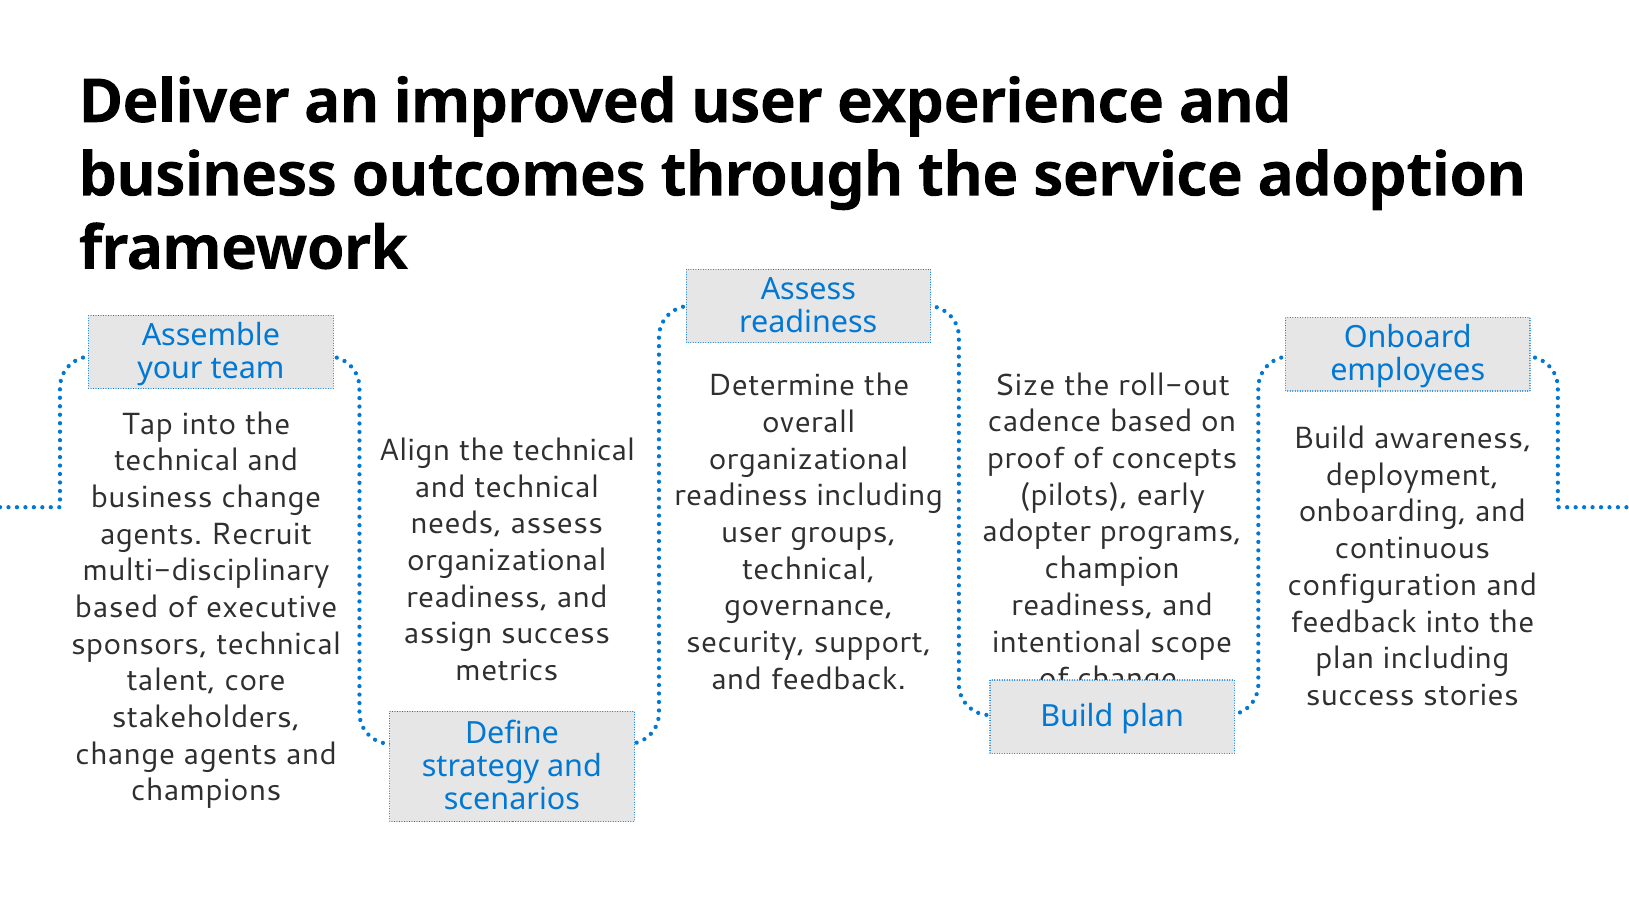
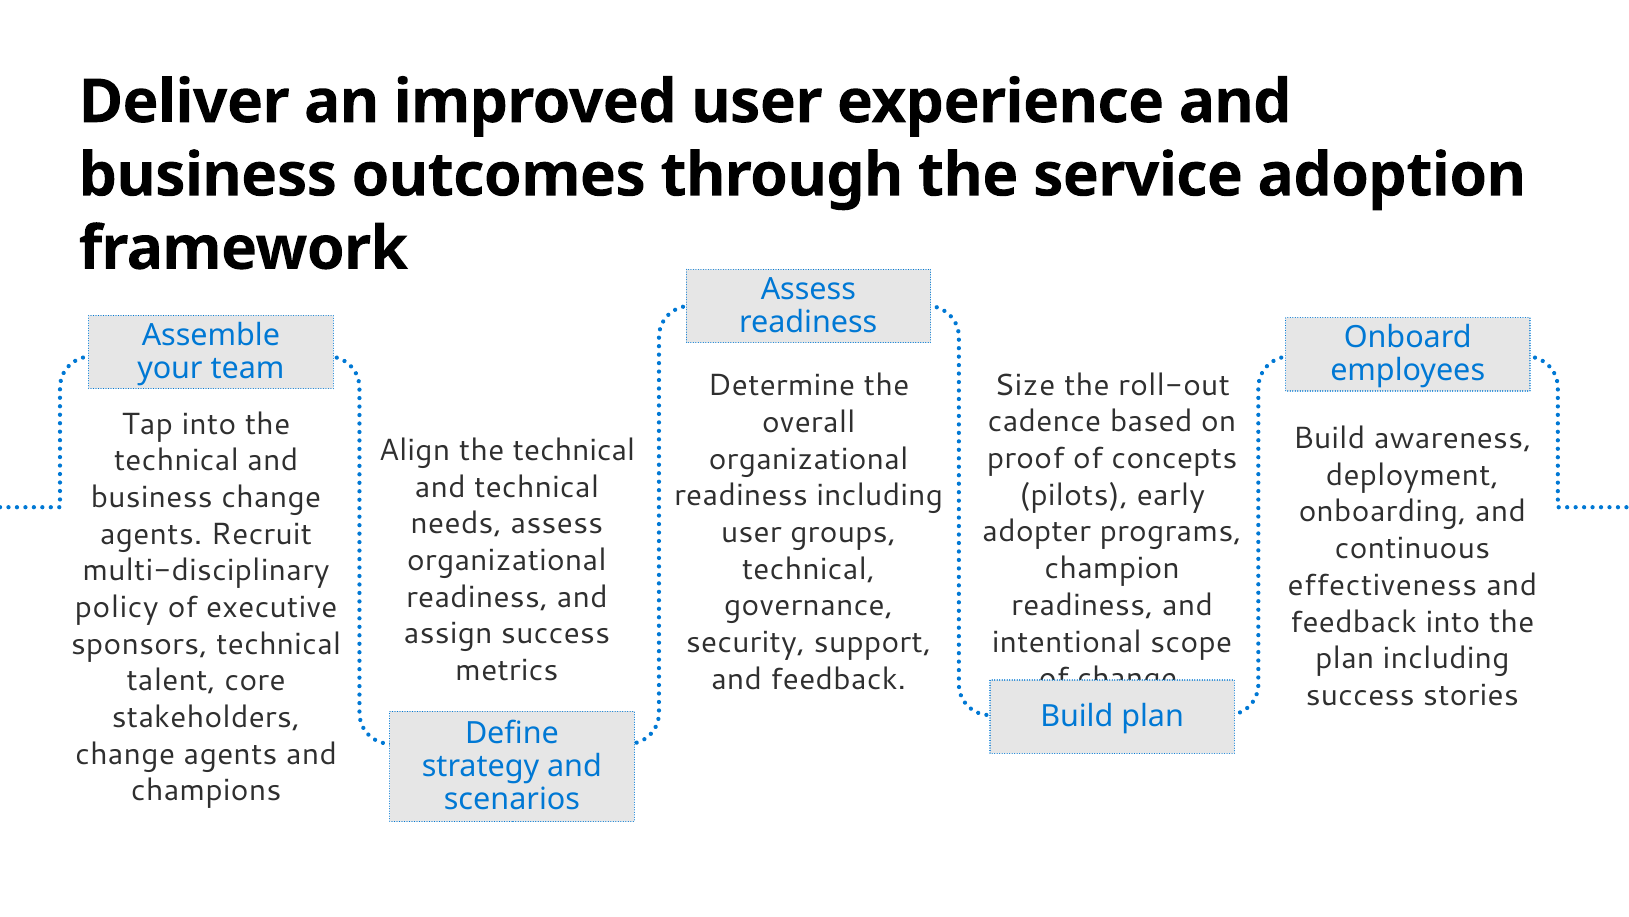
configuration: configuration -> effectiveness
based at (117, 607): based -> policy
